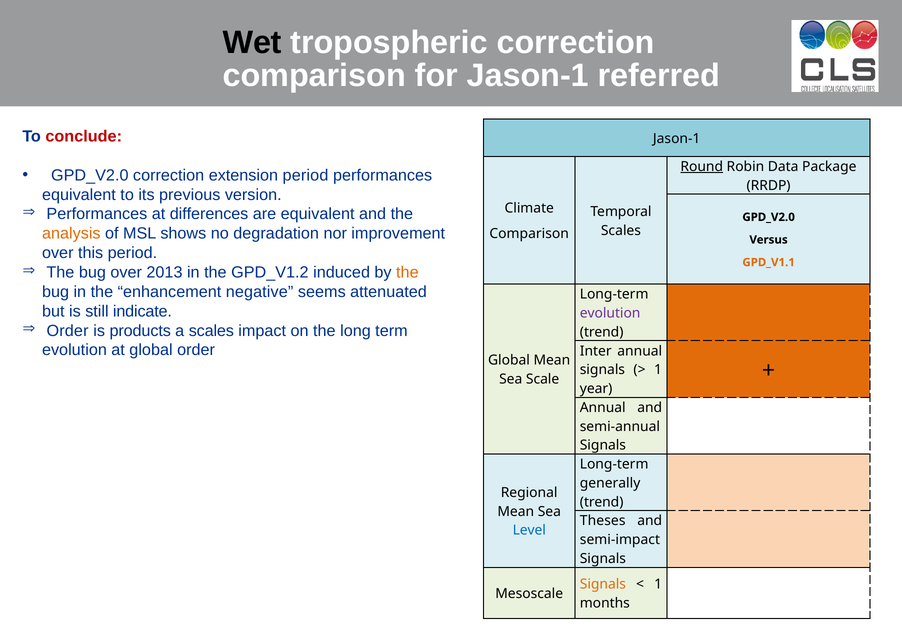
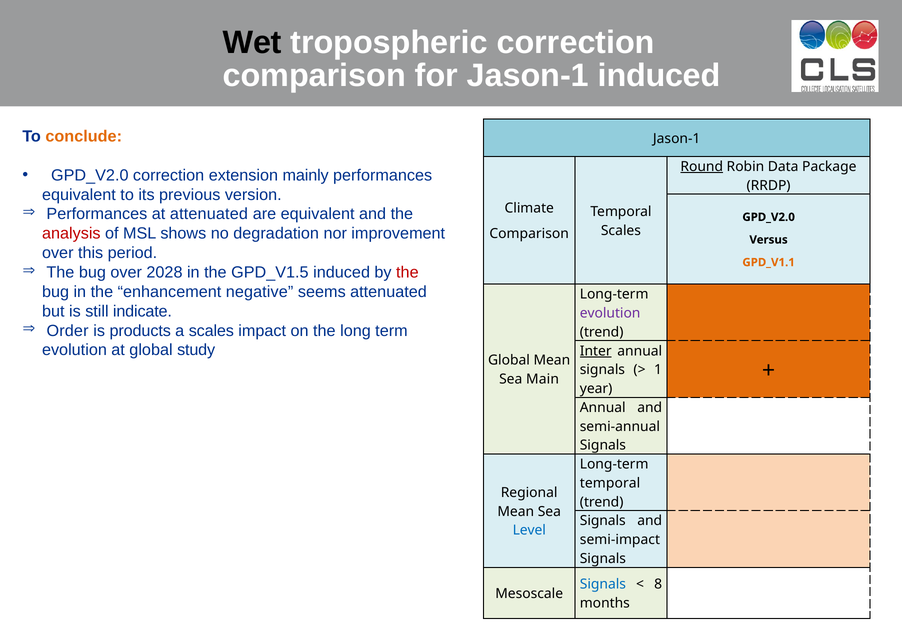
Jason-1 referred: referred -> induced
conclude colour: red -> orange
extension period: period -> mainly
at differences: differences -> attenuated
analysis colour: orange -> red
2013: 2013 -> 2028
GPD_V1.2: GPD_V1.2 -> GPD_V1.5
the at (407, 273) colour: orange -> red
global order: order -> study
Inter underline: none -> present
Scale: Scale -> Main
generally at (610, 483): generally -> temporal
Theses at (603, 521): Theses -> Signals
Signals at (603, 585) colour: orange -> blue
1 at (658, 585): 1 -> 8
